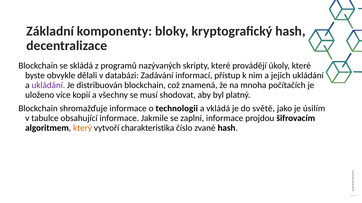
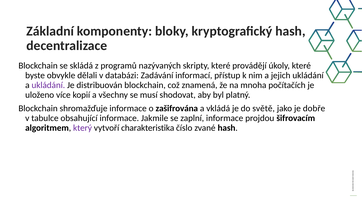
technologii: technologii -> zašifrována
úsilím: úsilím -> dobře
který colour: orange -> purple
